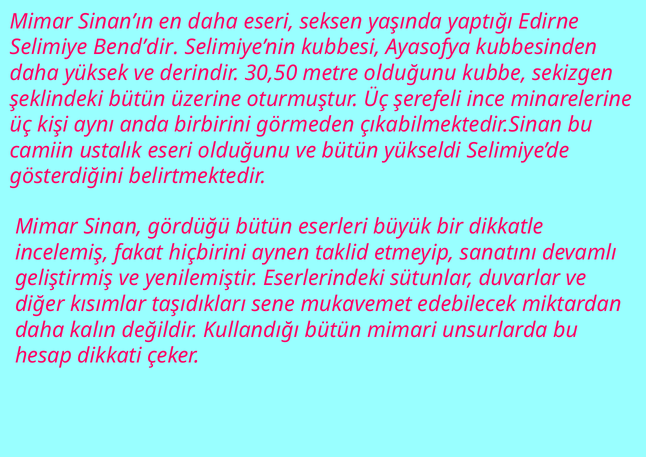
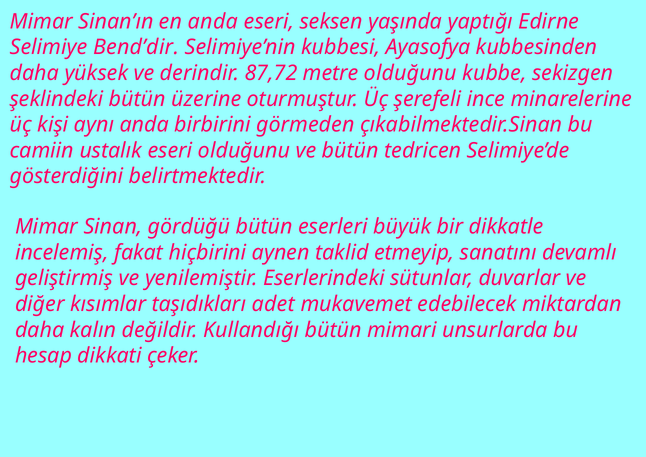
en daha: daha -> anda
30,50: 30,50 -> 87,72
yükseldi: yükseldi -> tedricen
sene: sene -> adet
